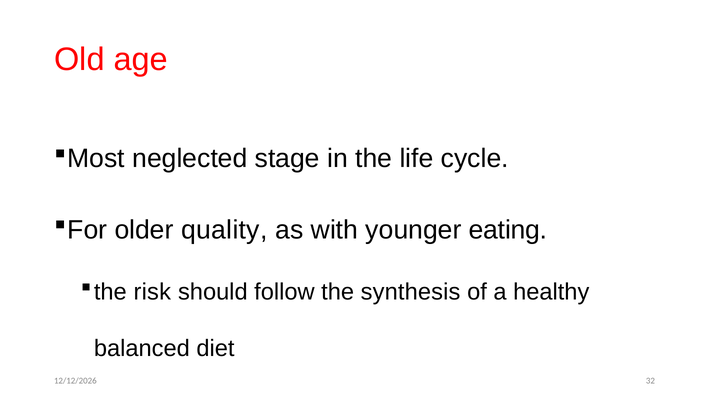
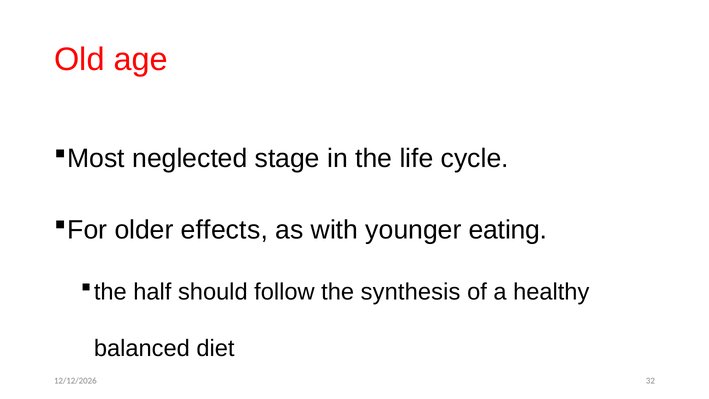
quality: quality -> effects
risk: risk -> half
